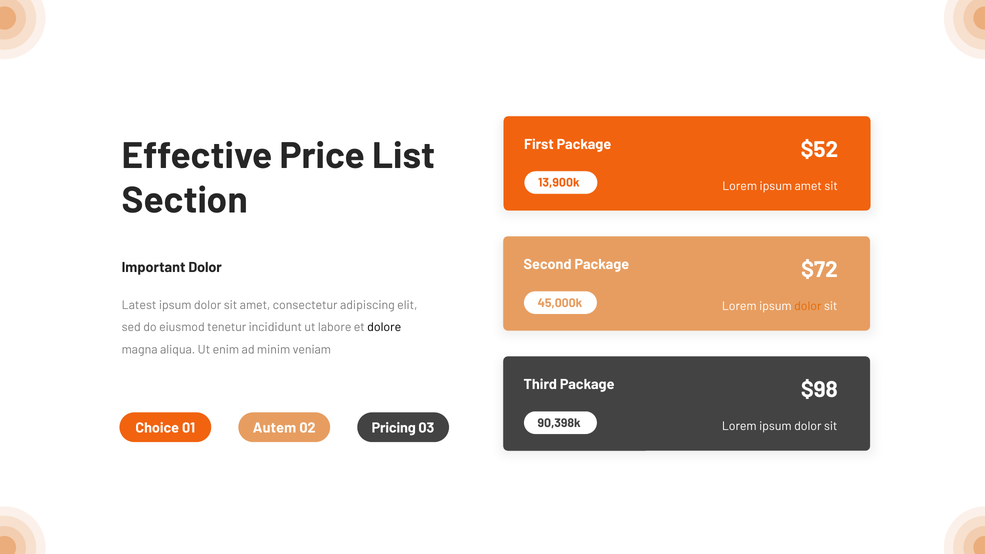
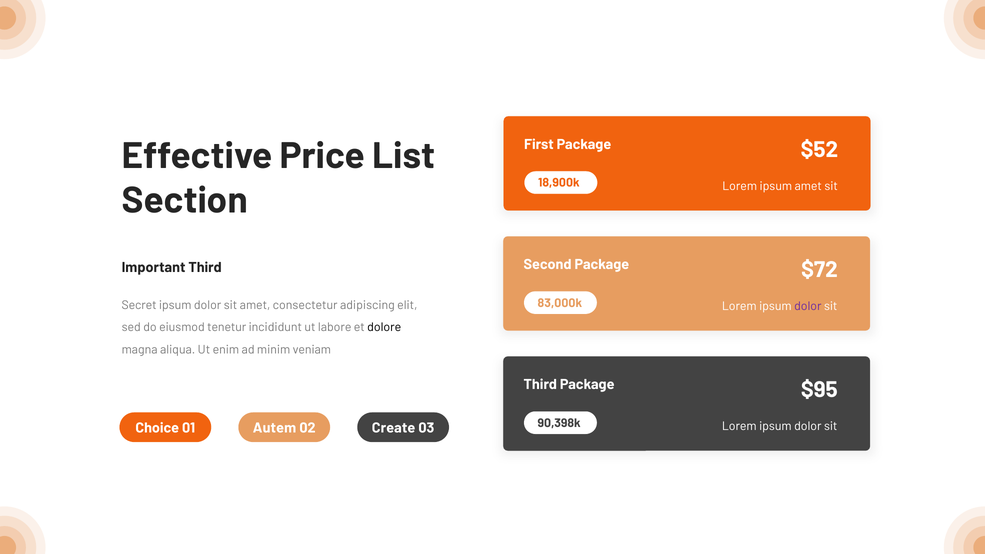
13,900k: 13,900k -> 18,900k
Important Dolor: Dolor -> Third
45,000k: 45,000k -> 83,000k
Latest: Latest -> Secret
dolor at (808, 306) colour: orange -> purple
$98: $98 -> $95
Pricing: Pricing -> Create
